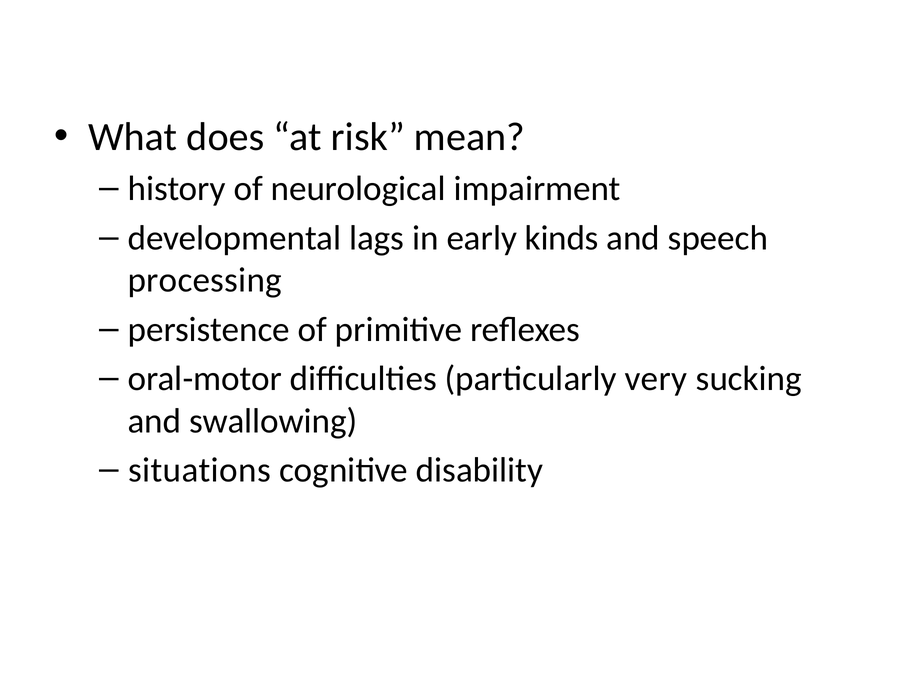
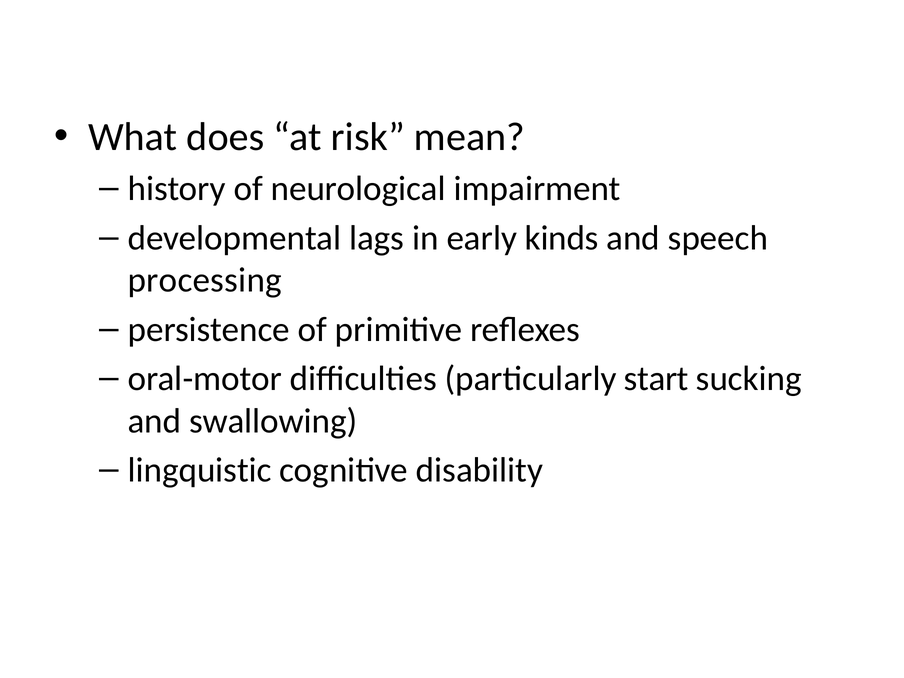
very: very -> start
situations: situations -> lingquistic
